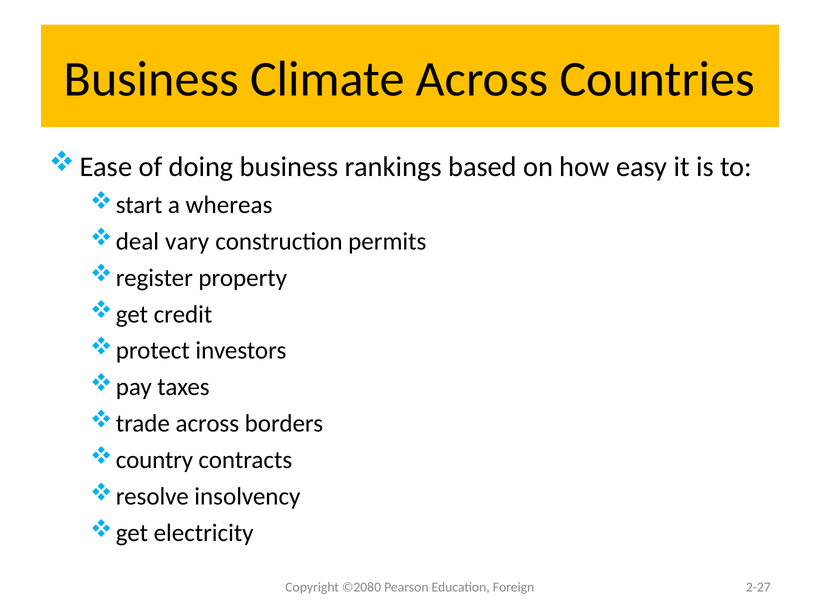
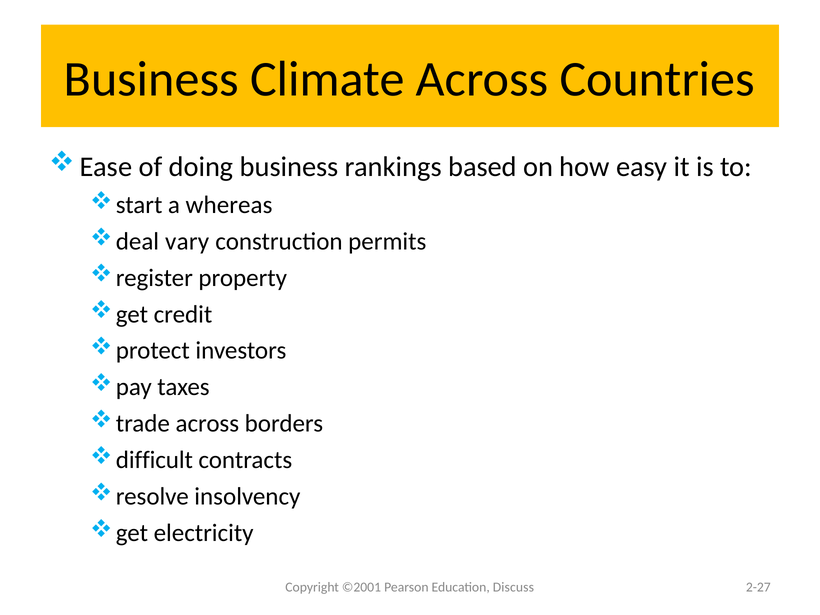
country: country -> difficult
©2080: ©2080 -> ©2001
Foreign: Foreign -> Discuss
